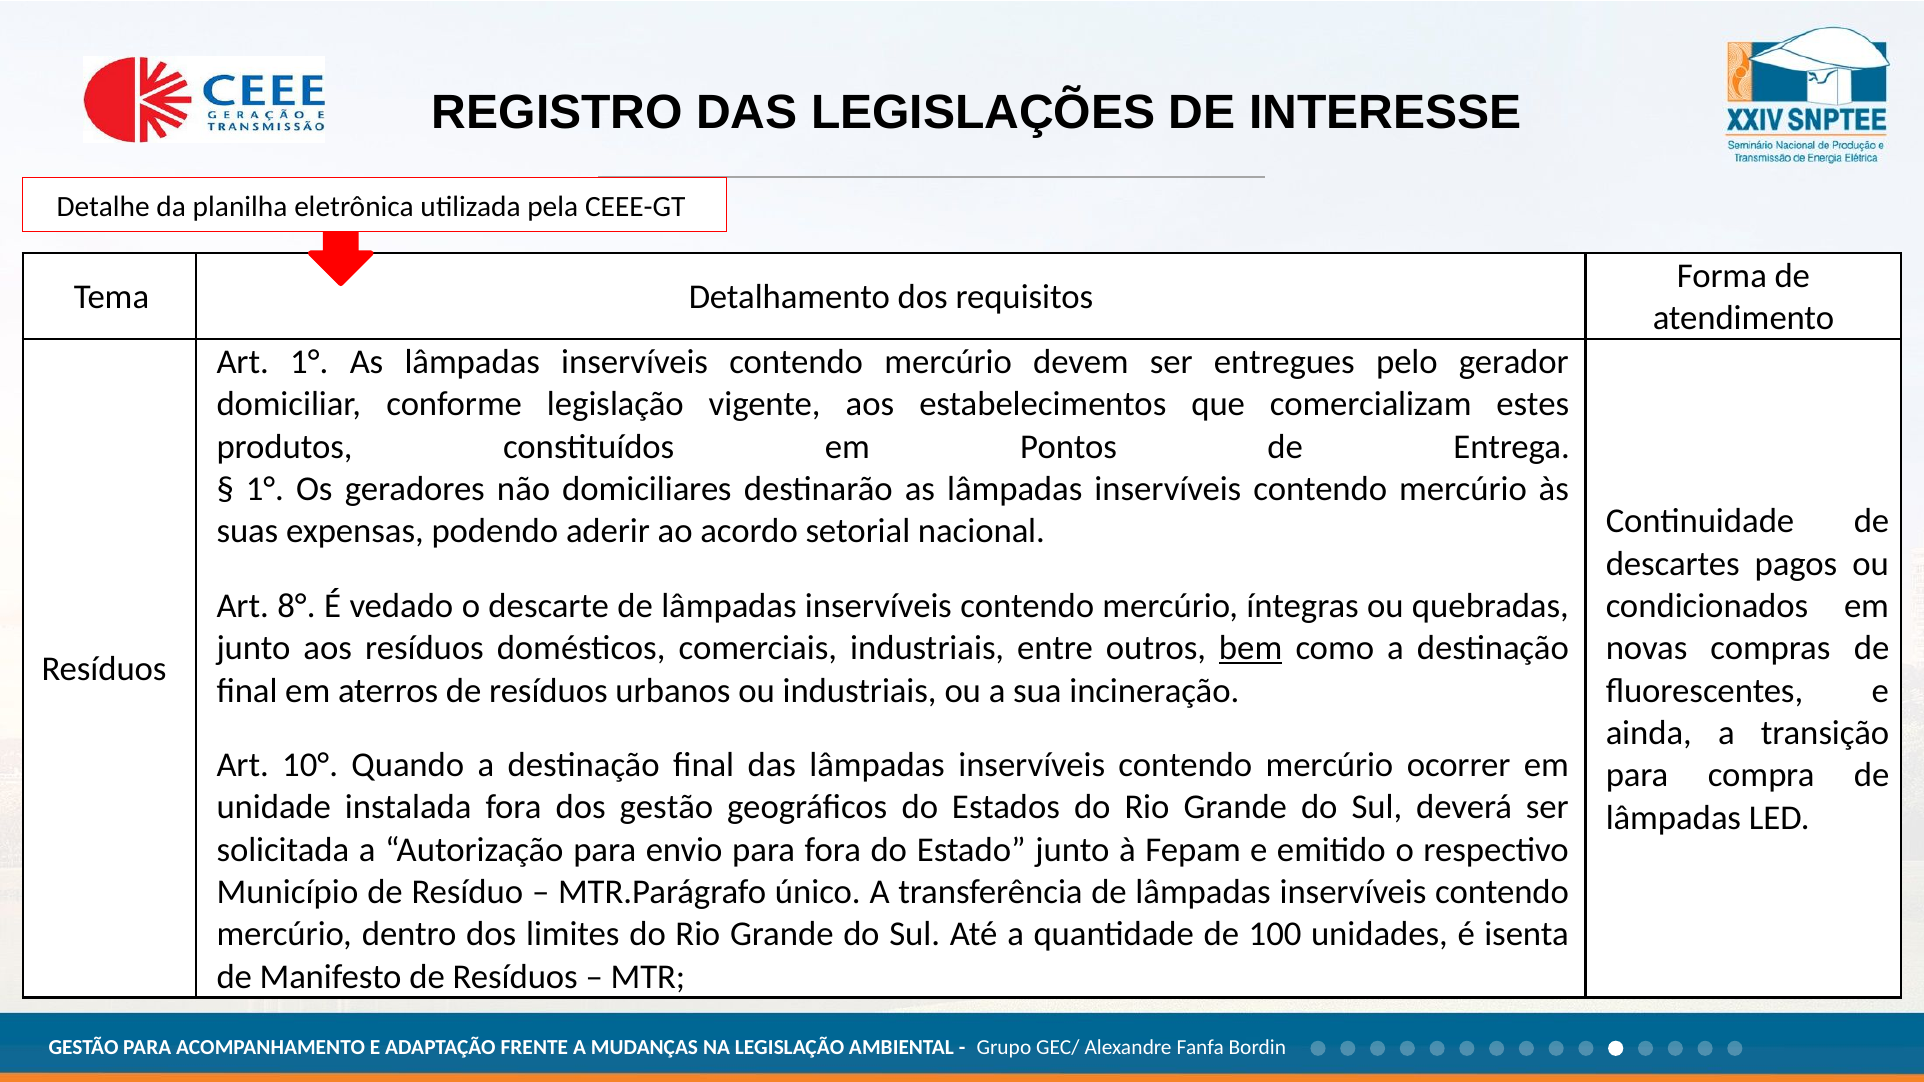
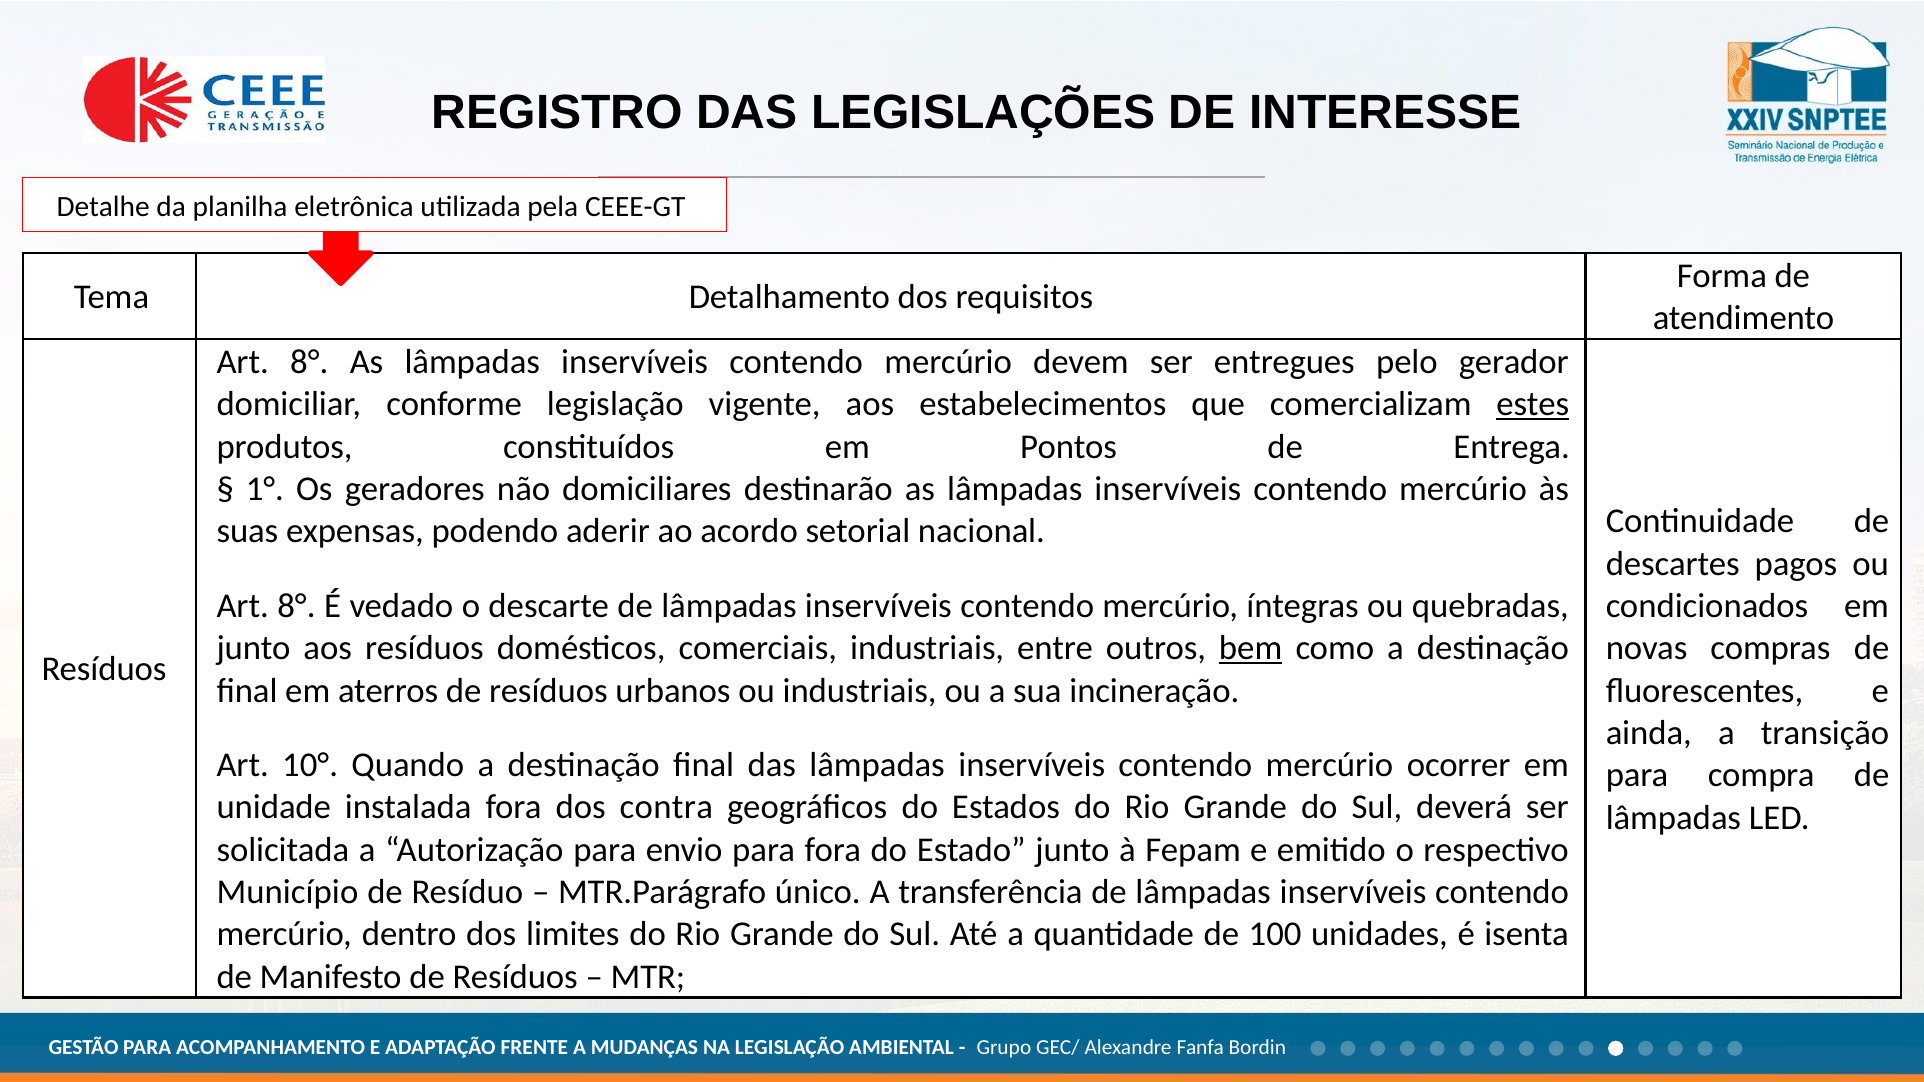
1° at (309, 362): 1° -> 8°
estes underline: none -> present
dos gestão: gestão -> contra
